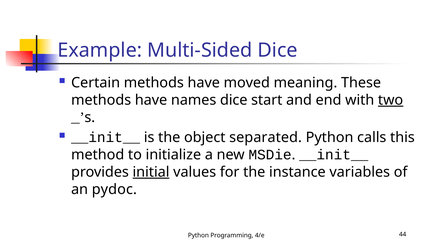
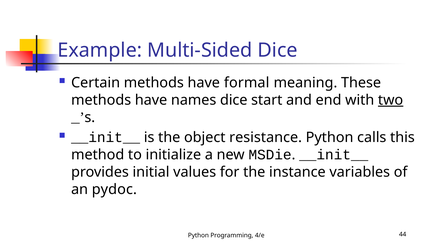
moved: moved -> formal
separated: separated -> resistance
initial underline: present -> none
